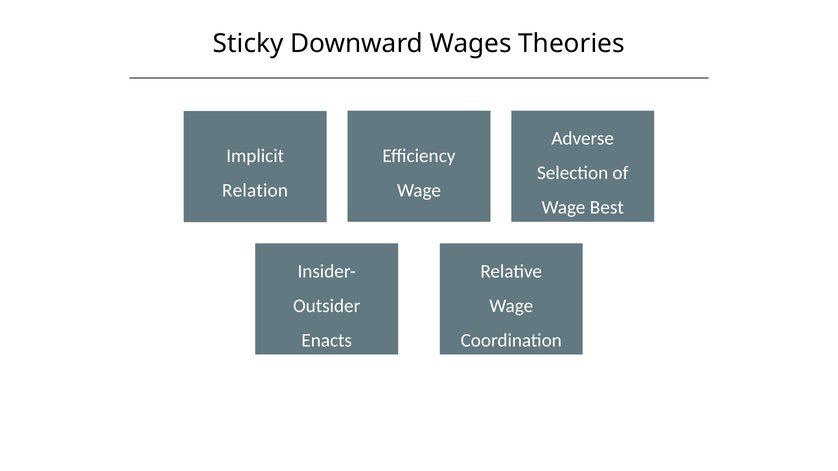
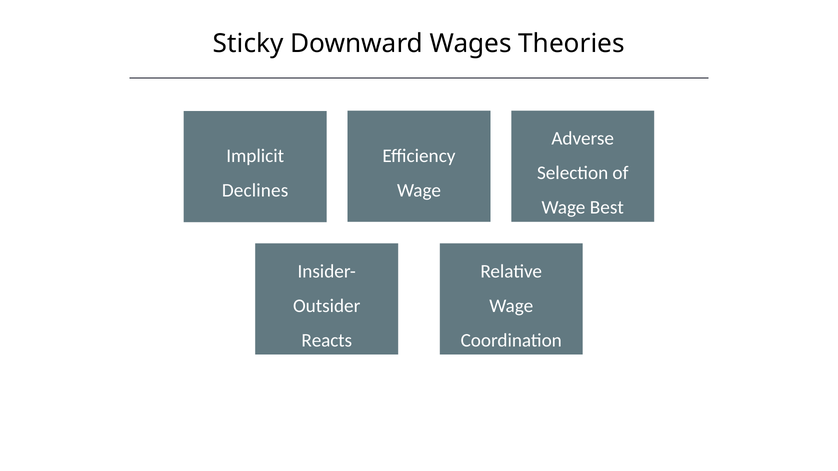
Relation: Relation -> Declines
Enacts: Enacts -> Reacts
